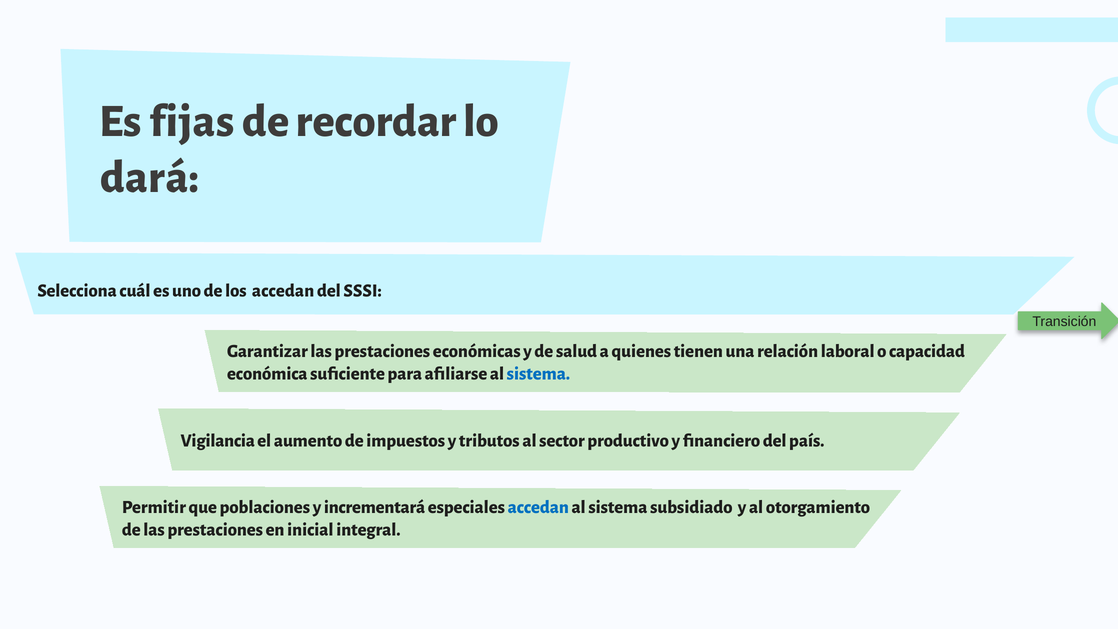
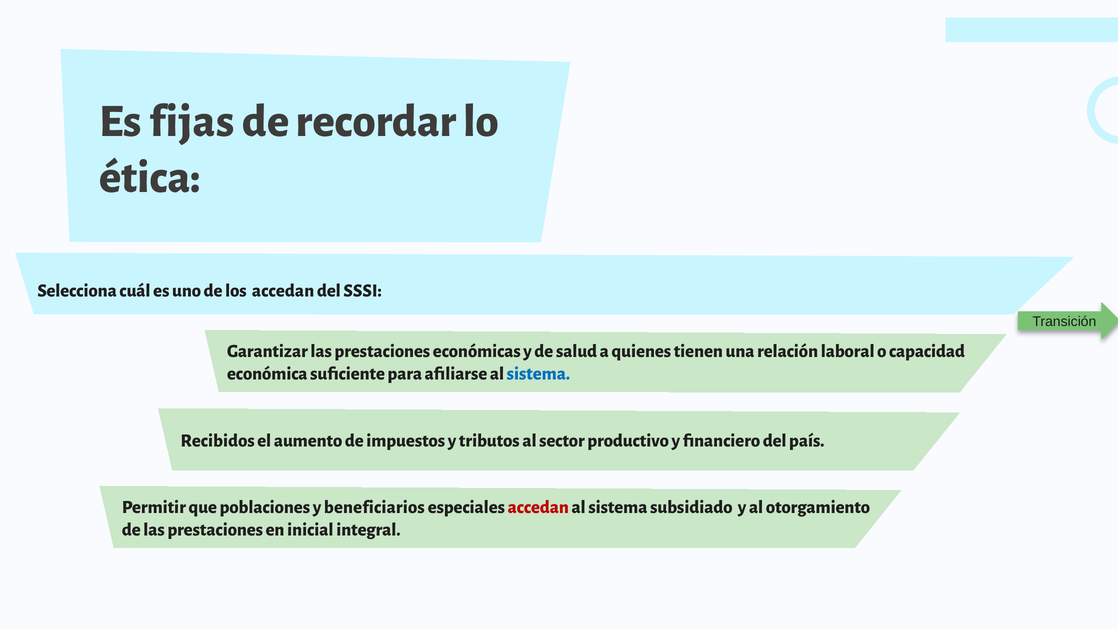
dará: dará -> ética
Vigilancia: Vigilancia -> Recibidos
incrementará: incrementará -> beneficiarios
accedan at (538, 507) colour: blue -> red
